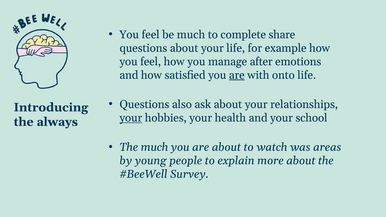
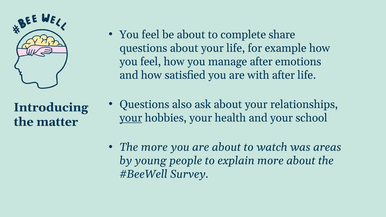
be much: much -> about
are at (237, 75) underline: present -> none
with onto: onto -> after
always: always -> matter
The much: much -> more
